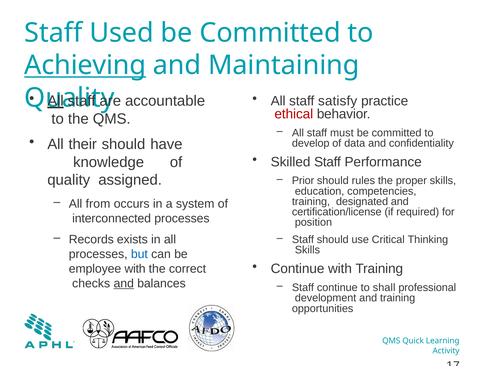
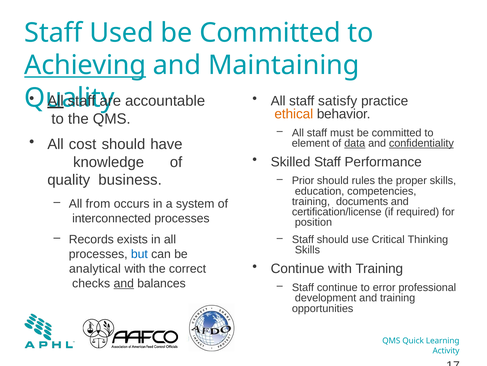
ethical colour: red -> orange
their: their -> cost
develop: develop -> element
data underline: none -> present
confidentiality underline: none -> present
assigned: assigned -> business
designated: designated -> documents
employee: employee -> analytical
shall: shall -> error
